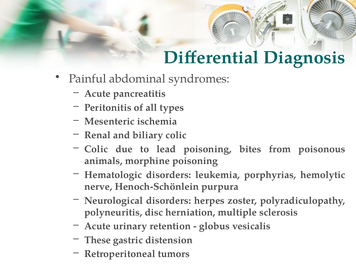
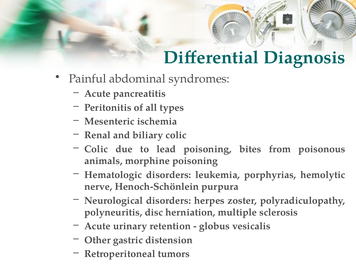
These: These -> Other
